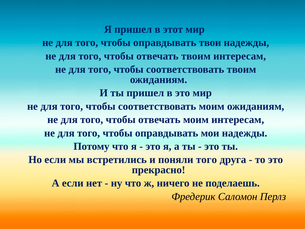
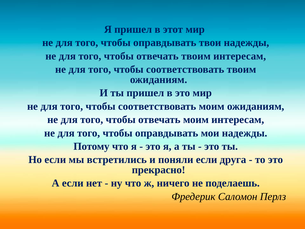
поняли того: того -> если
